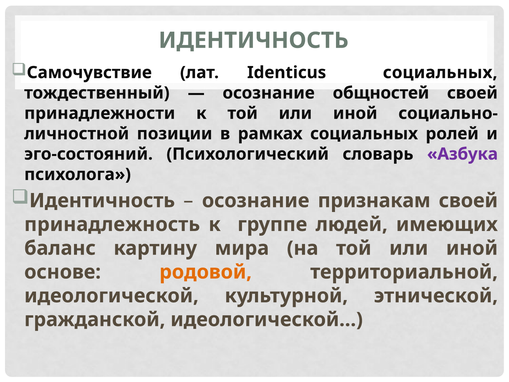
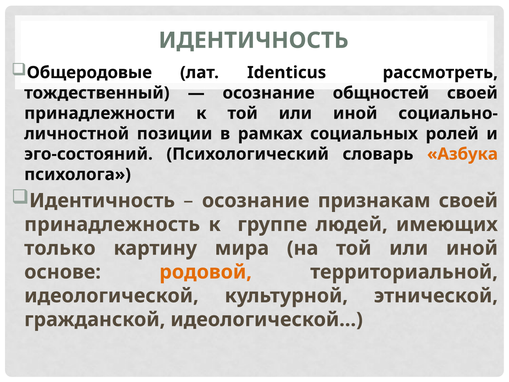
Самочувствие: Самочувствие -> Общеродовые
Identicus социальных: социальных -> рассмотреть
Азбука colour: purple -> orange
баланс: баланс -> только
